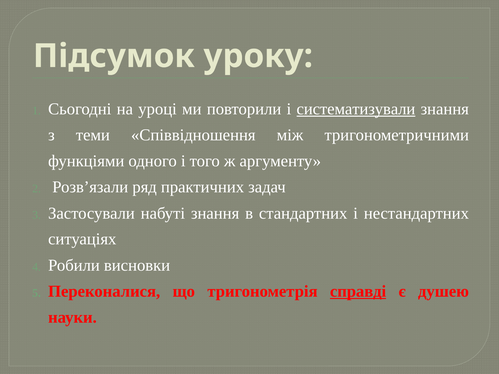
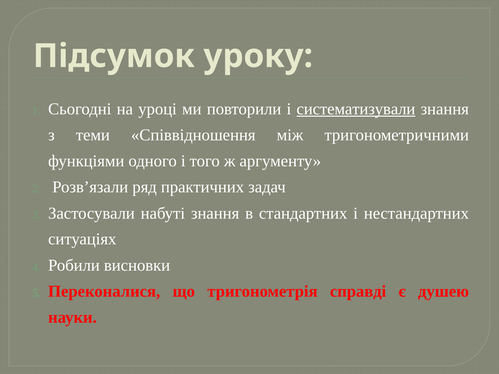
справді underline: present -> none
